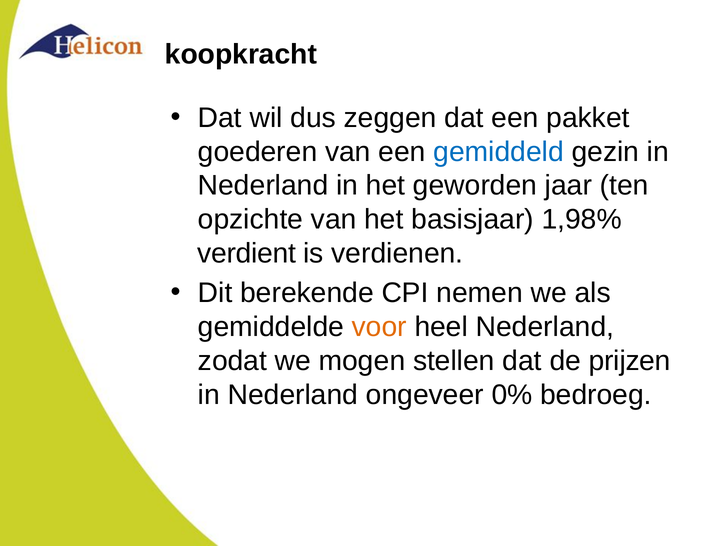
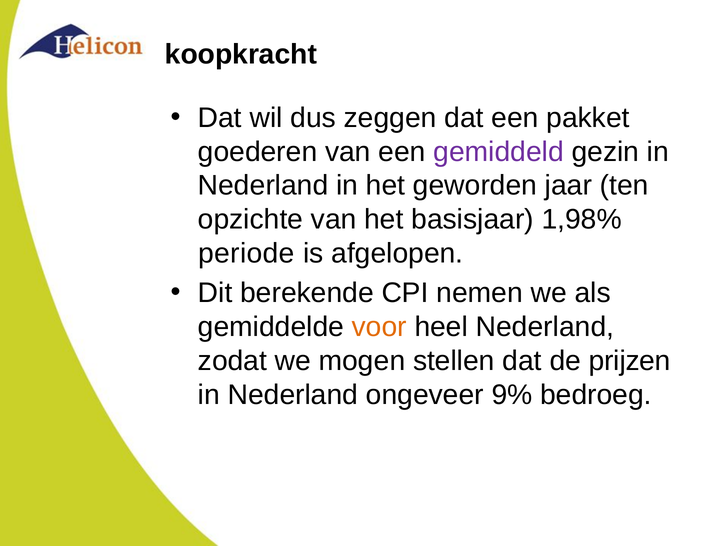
gemiddeld colour: blue -> purple
verdient: verdient -> periode
verdienen: verdienen -> afgelopen
0%: 0% -> 9%
